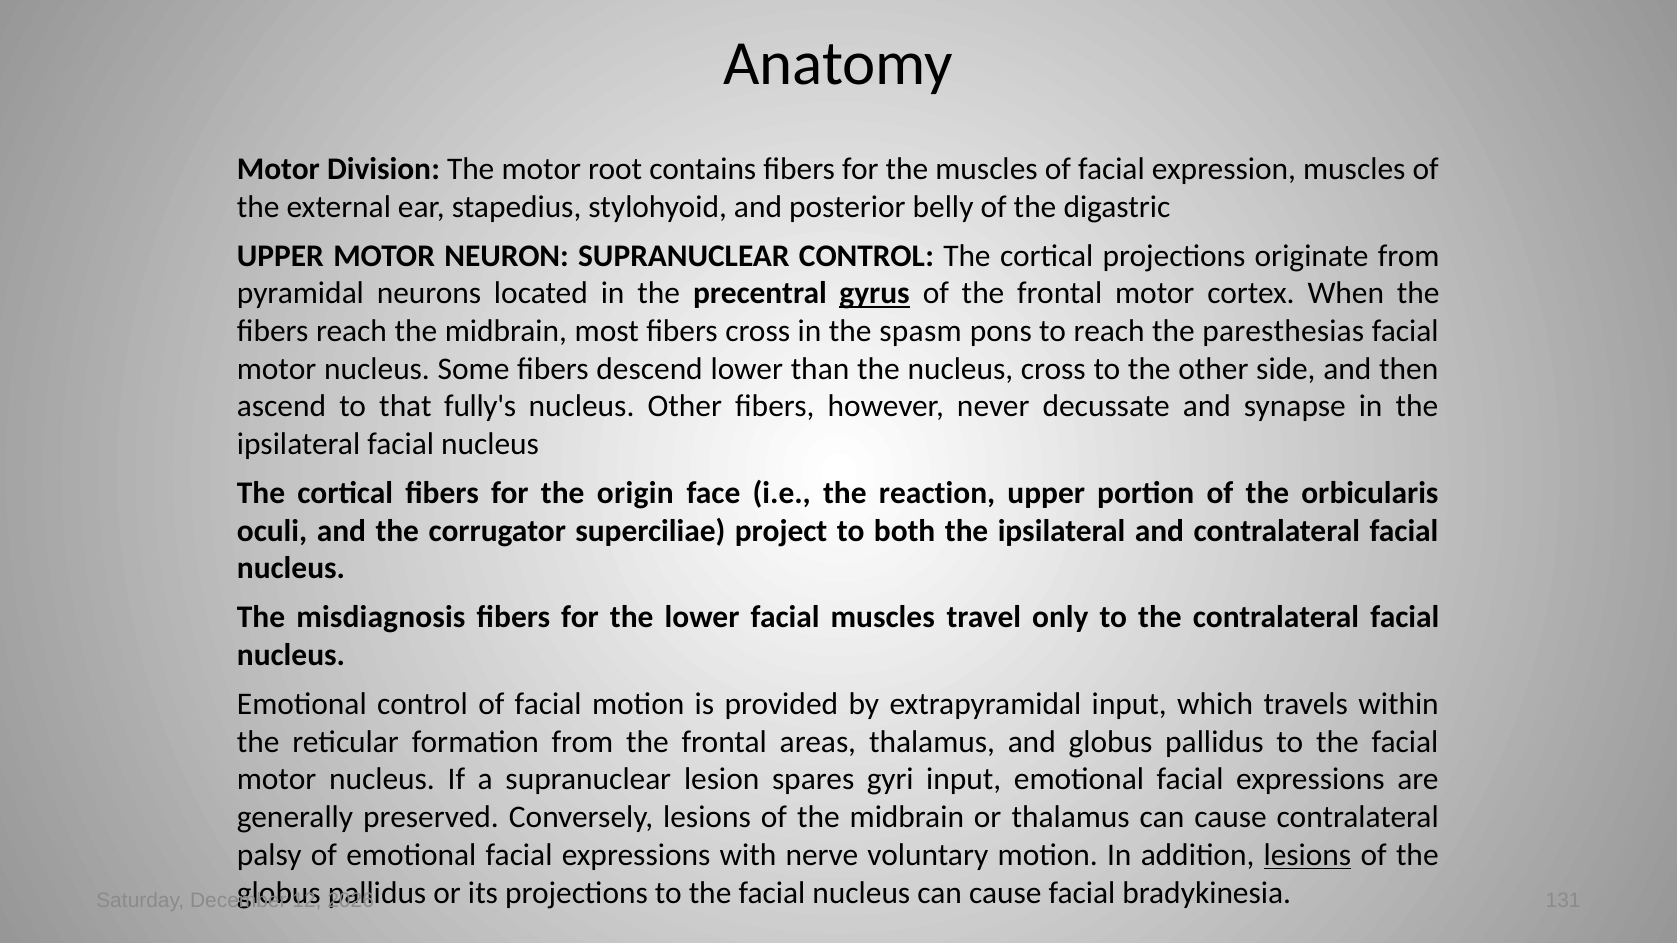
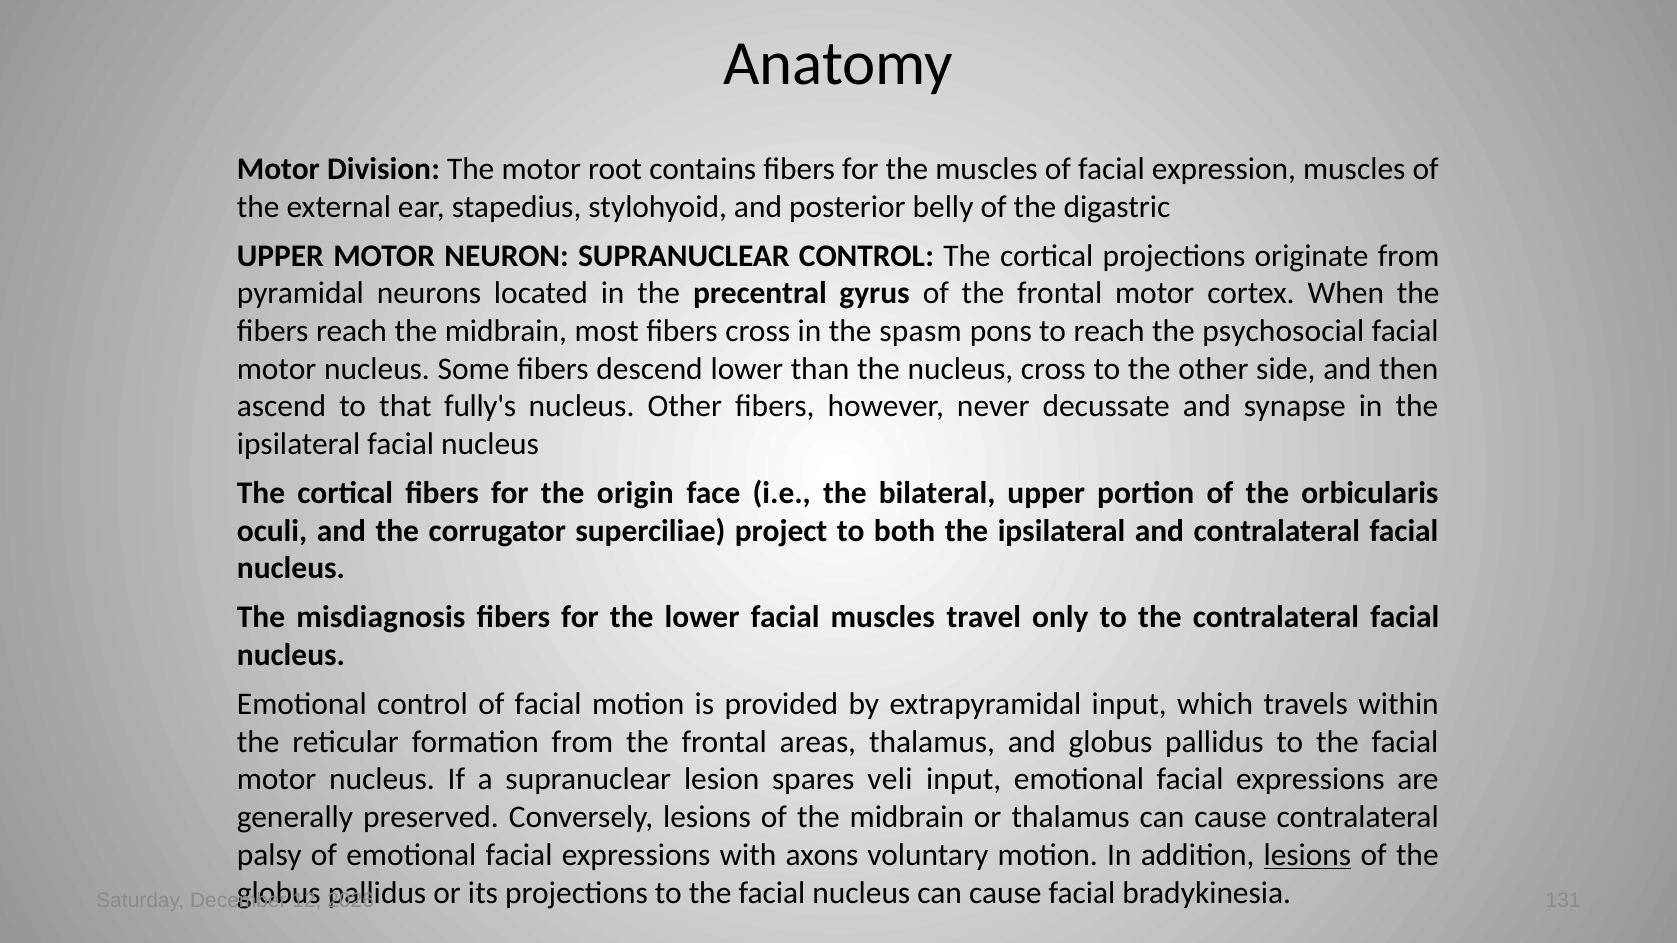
gyrus underline: present -> none
paresthesias: paresthesias -> psychosocial
reaction: reaction -> bilateral
gyri: gyri -> veli
nerve: nerve -> axons
